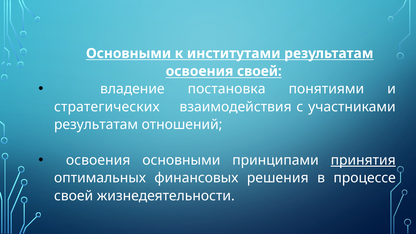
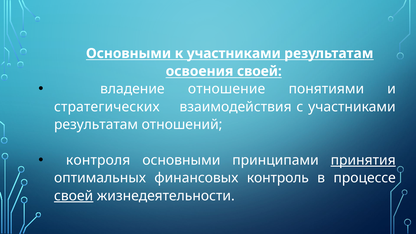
к институтами: институтами -> участниками
постановка: постановка -> отношение
освоения at (98, 160): освоения -> контроля
решения: решения -> контроль
своей at (74, 196) underline: none -> present
